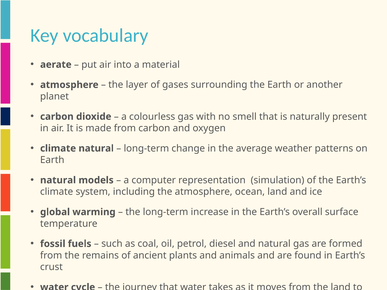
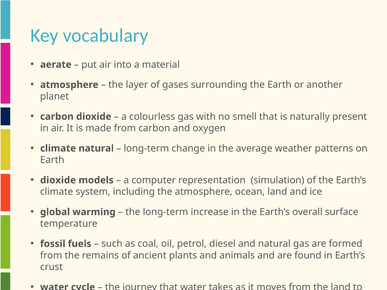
natural at (58, 180): natural -> dioxide
